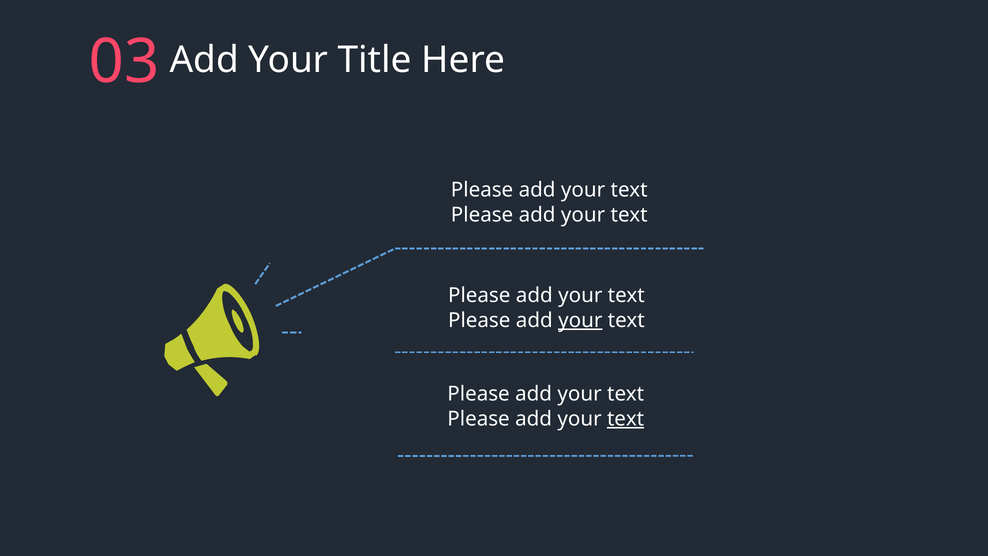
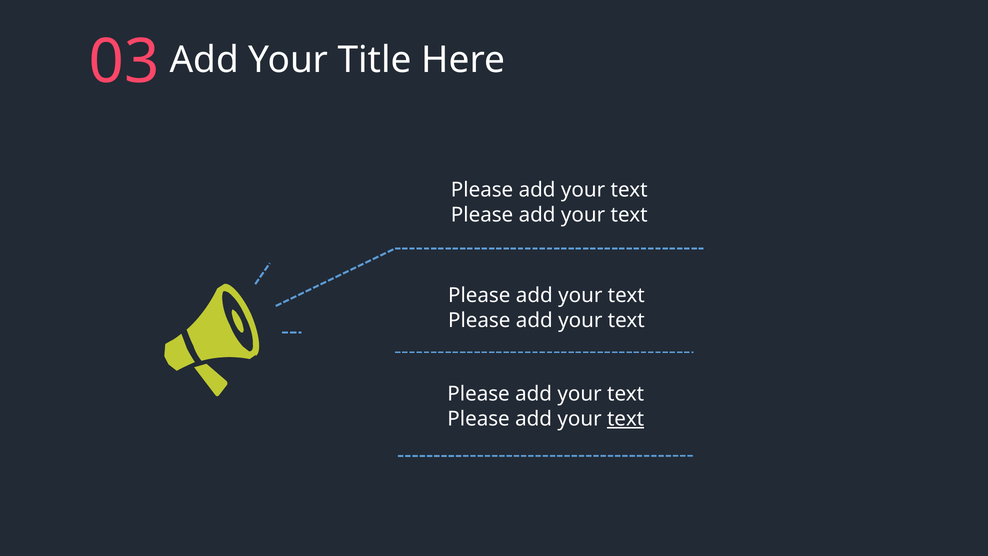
your at (580, 320) underline: present -> none
